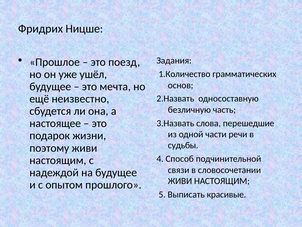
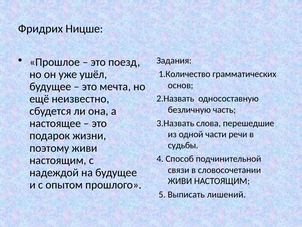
красивые: красивые -> лишений
